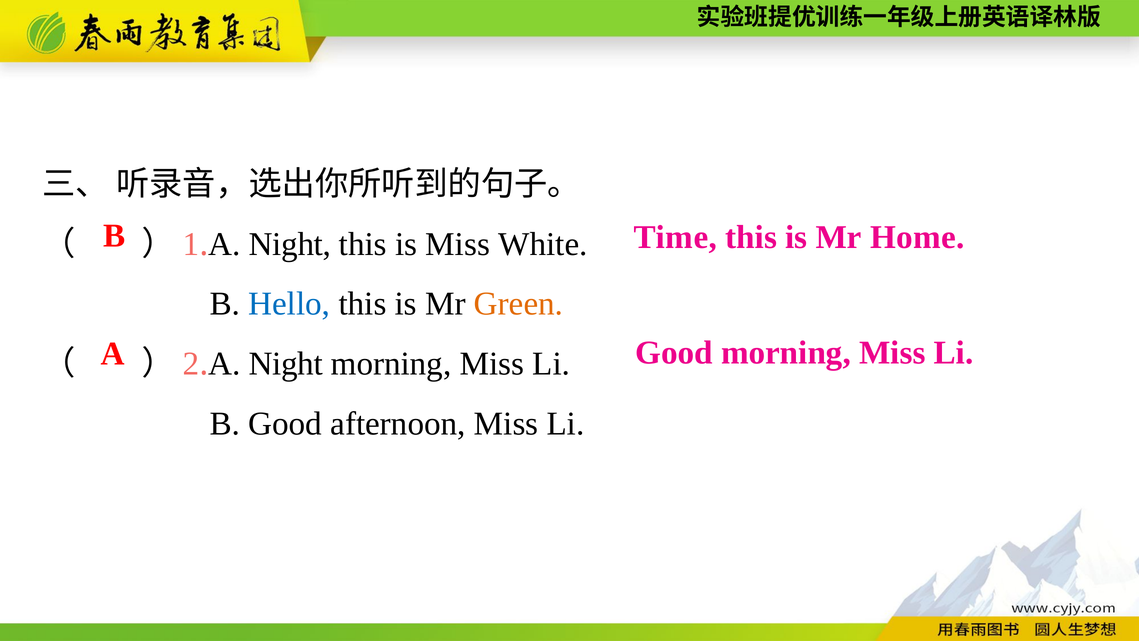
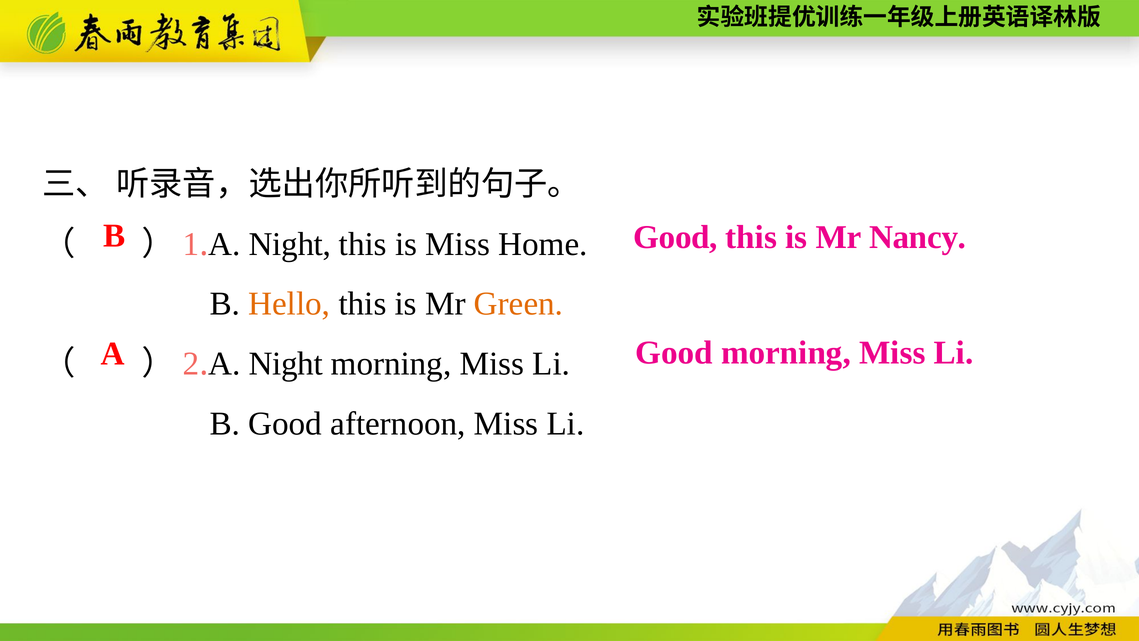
Time at (675, 237): Time -> Good
Home: Home -> Nancy
White: White -> Home
Hello colour: blue -> orange
